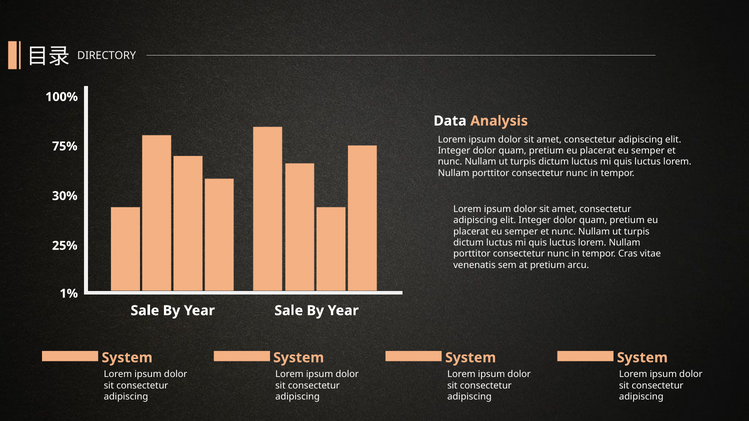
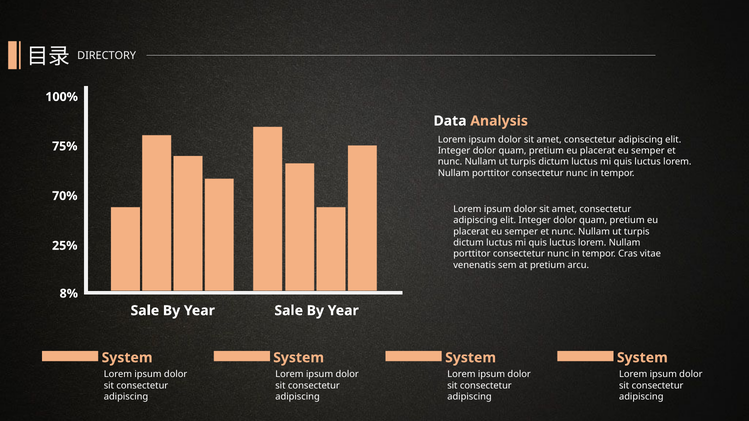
30%: 30% -> 70%
1%: 1% -> 8%
